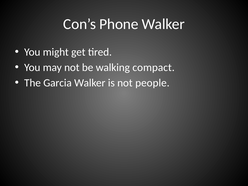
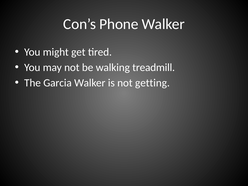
compact: compact -> treadmill
people: people -> getting
